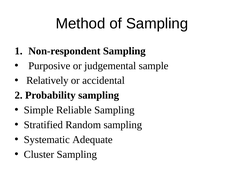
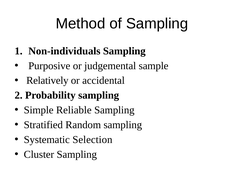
Non-respondent: Non-respondent -> Non-individuals
Adequate: Adequate -> Selection
